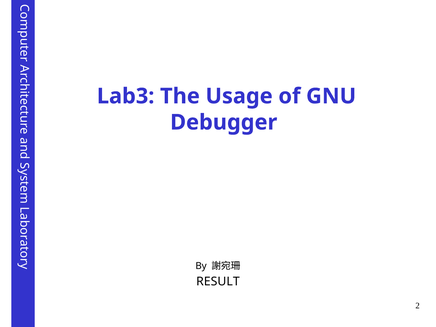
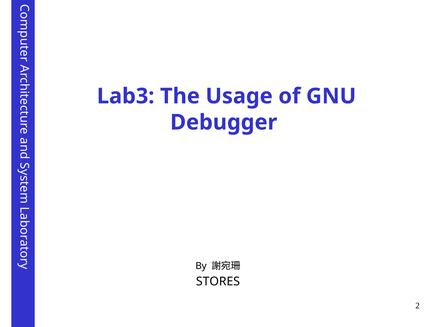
RESULT: RESULT -> STORES
